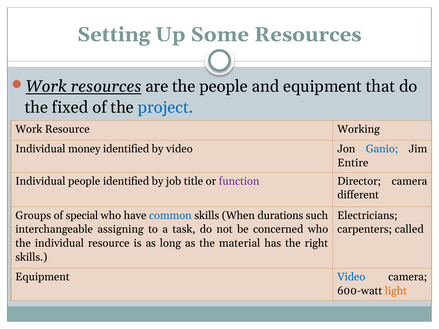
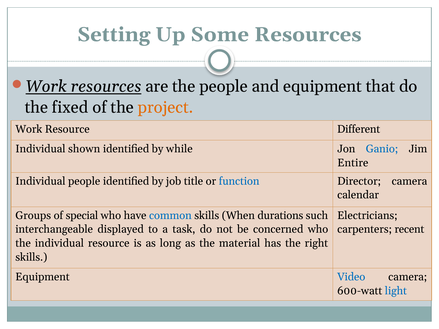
project colour: blue -> orange
Working: Working -> Different
money: money -> shown
by video: video -> while
function colour: purple -> blue
different: different -> calendar
assigning: assigning -> displayed
called: called -> recent
light colour: orange -> blue
